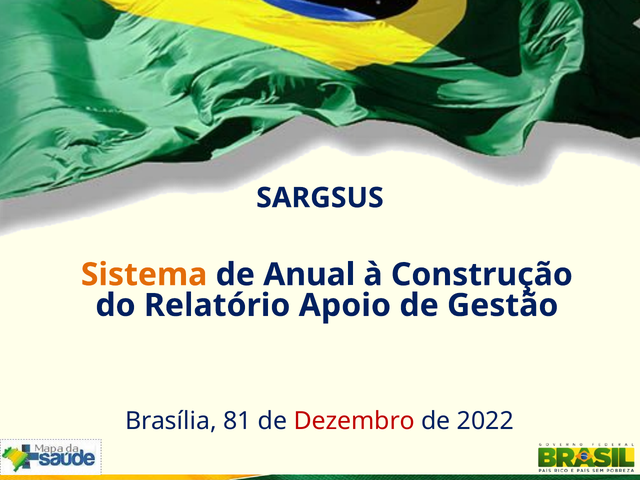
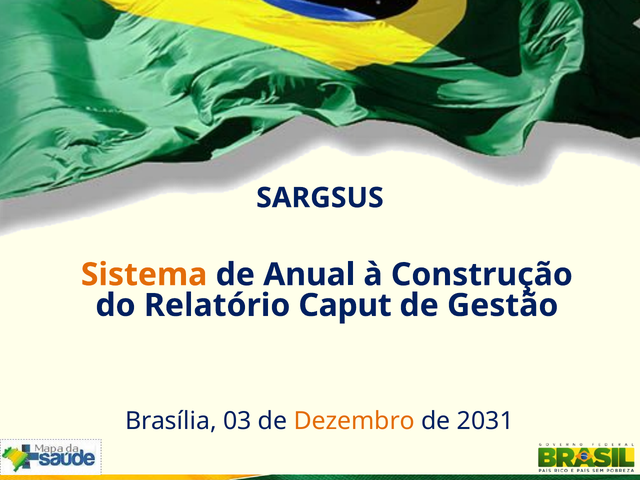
Apoio: Apoio -> Caput
81: 81 -> 03
Dezembro colour: red -> orange
2022: 2022 -> 2031
